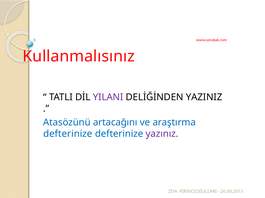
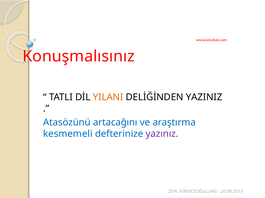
Kullanmalısınız: Kullanmalısınız -> Konuşmalısınız
YILANI colour: purple -> orange
defterinize at (68, 134): defterinize -> kesmemeli
